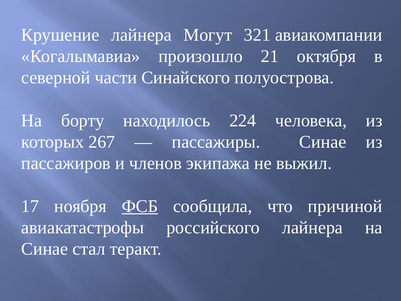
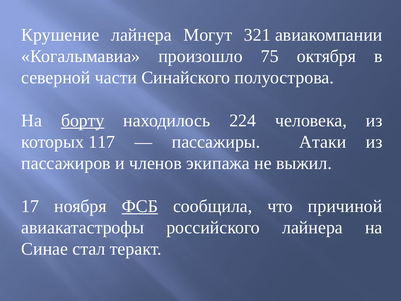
21: 21 -> 75
борту underline: none -> present
267: 267 -> 117
пассажиры Синае: Синае -> Атаки
